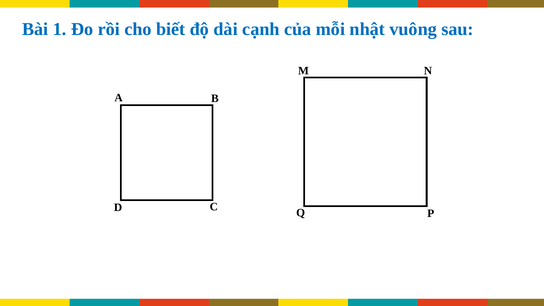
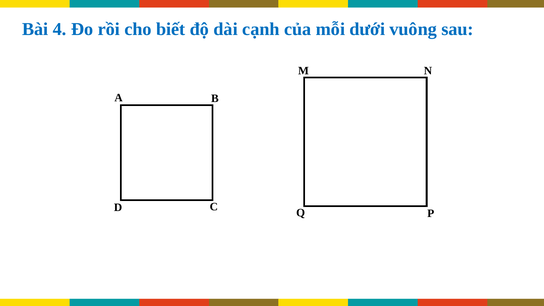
1: 1 -> 4
nhật: nhật -> dưới
